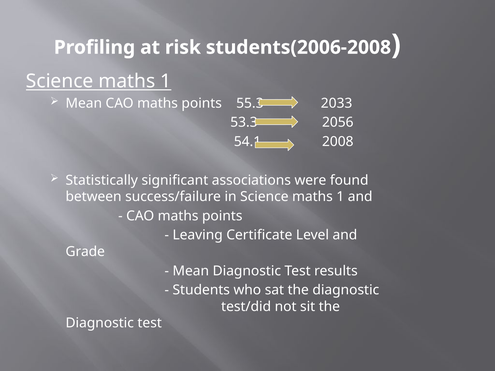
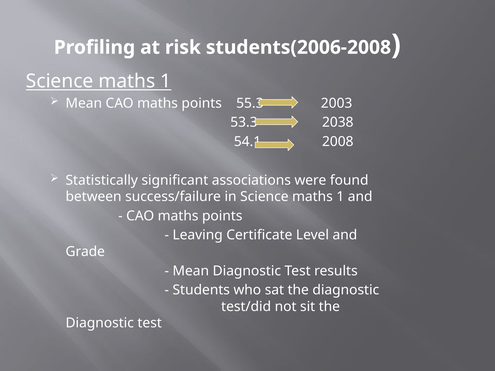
2033: 2033 -> 2003
2056: 2056 -> 2038
